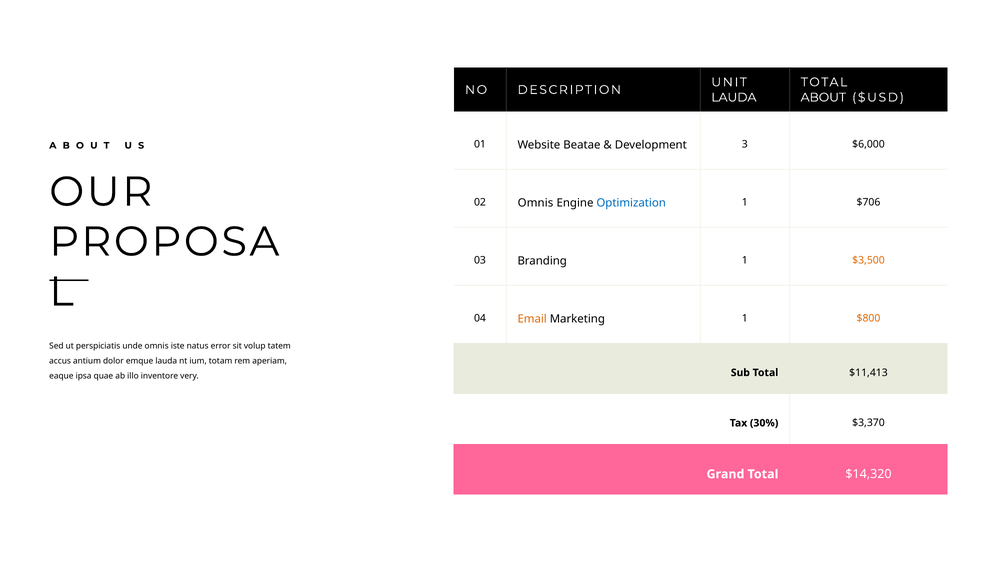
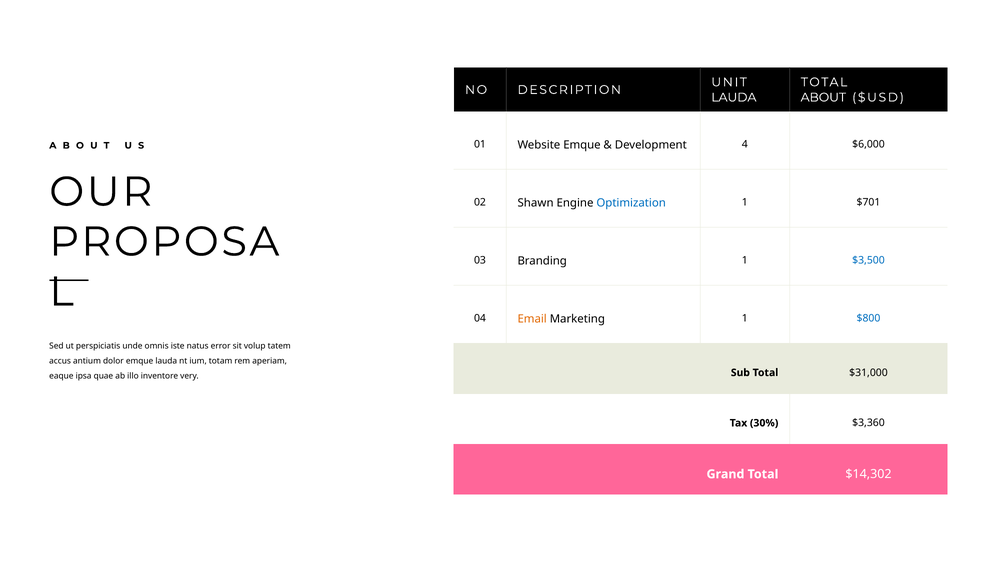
Website Beatae: Beatae -> Emque
3: 3 -> 4
02 Omnis: Omnis -> Shawn
$706: $706 -> $701
$3,500 colour: orange -> blue
$800 colour: orange -> blue
$11,413: $11,413 -> $31,000
$3,370: $3,370 -> $3,360
$14,320: $14,320 -> $14,302
